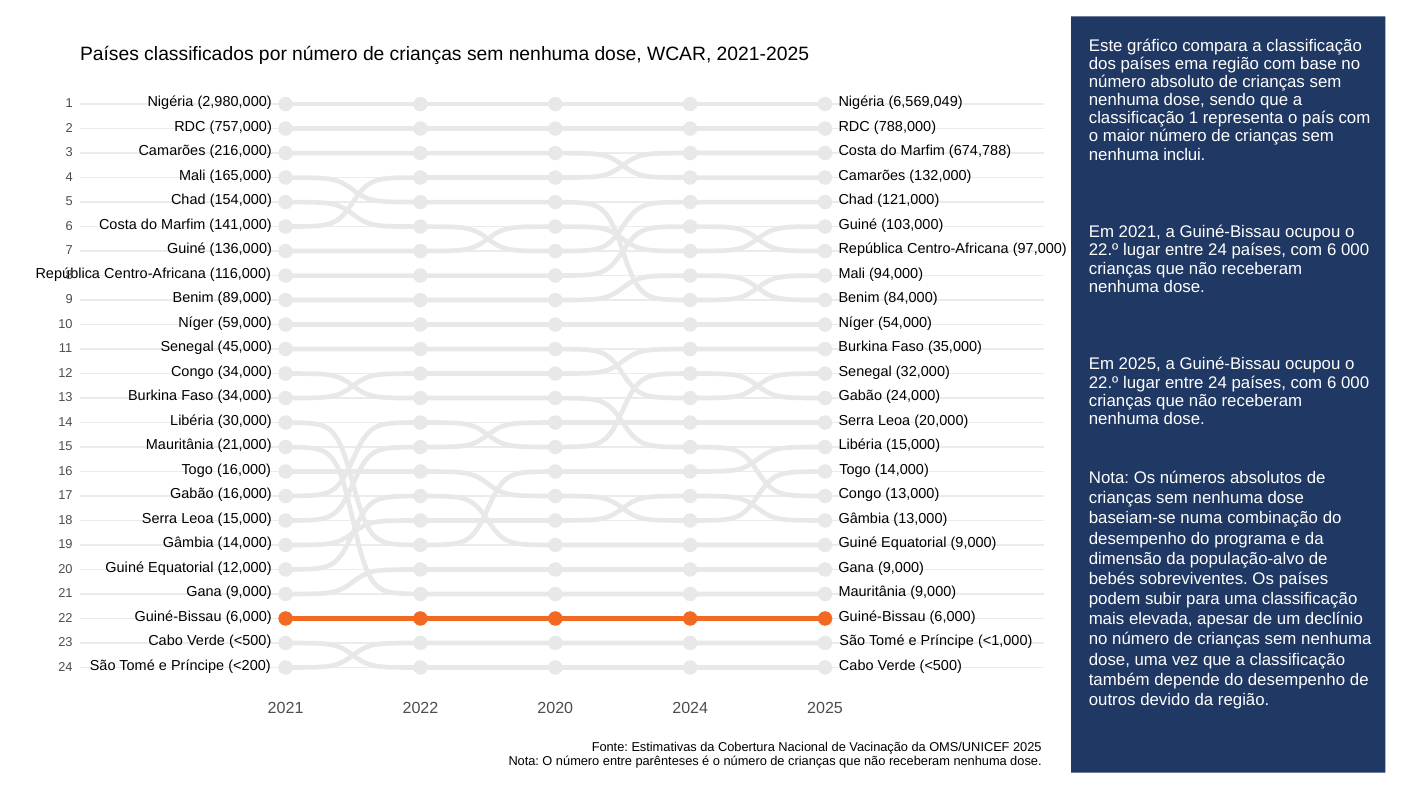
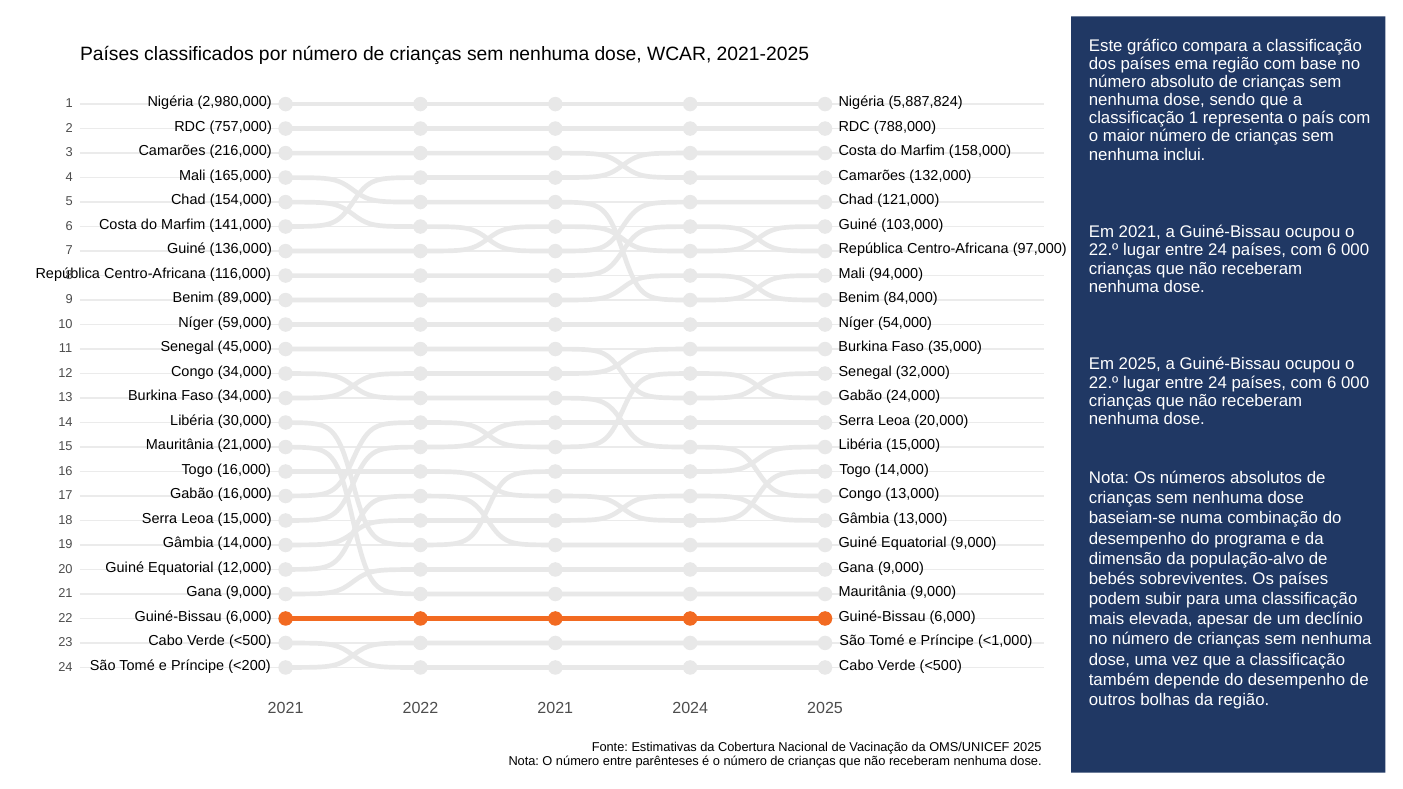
6,569,049: 6,569,049 -> 5,887,824
674,788: 674,788 -> 158,000
devido: devido -> bolhas
2022 2020: 2020 -> 2021
